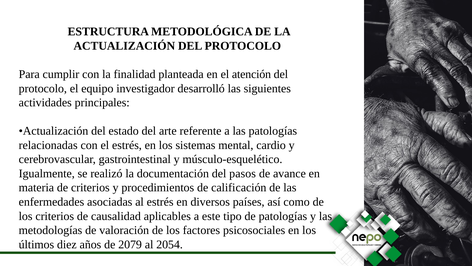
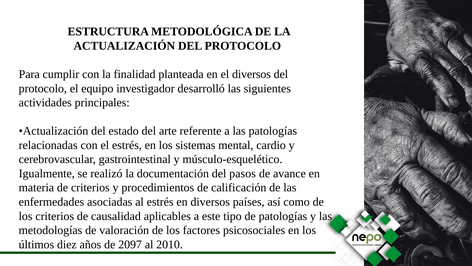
el atención: atención -> diversos
2079: 2079 -> 2097
2054: 2054 -> 2010
